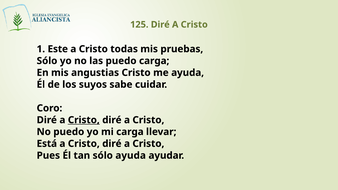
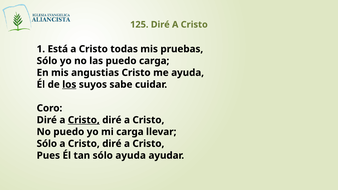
Este: Este -> Está
los underline: none -> present
Está at (47, 144): Está -> Sólo
